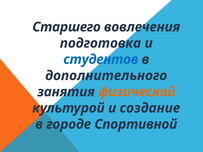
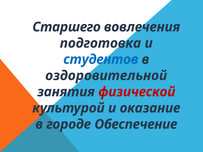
дополнительного: дополнительного -> оздоровительной
физической colour: orange -> red
создание: создание -> оказание
Спортивной: Спортивной -> Обеспечение
